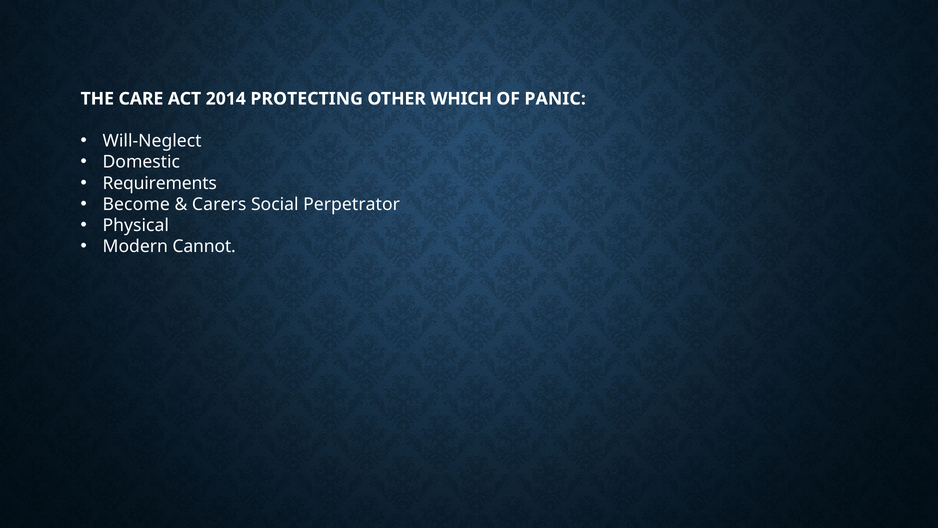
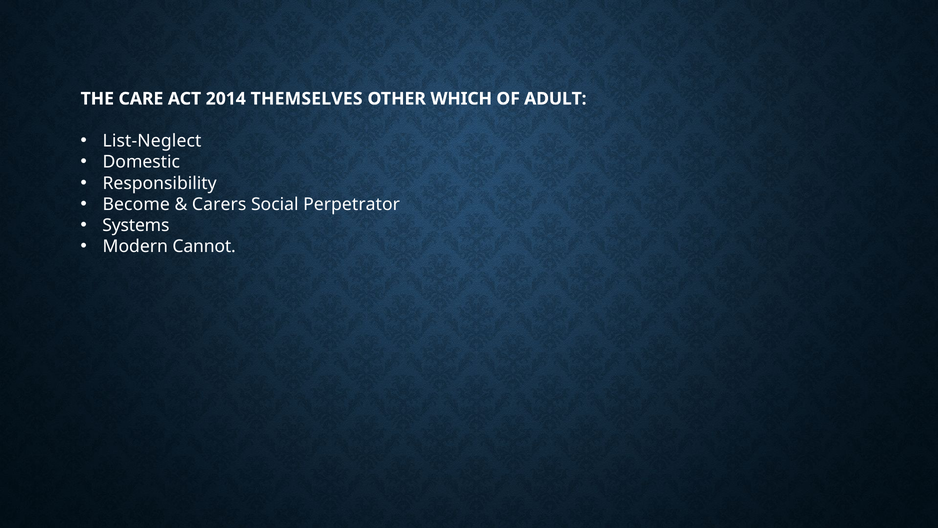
PROTECTING: PROTECTING -> THEMSELVES
PANIC: PANIC -> ADULT
Will-Neglect: Will-Neglect -> List-Neglect
Requirements: Requirements -> Responsibility
Physical: Physical -> Systems
